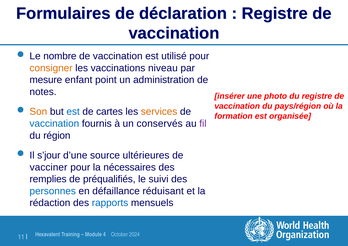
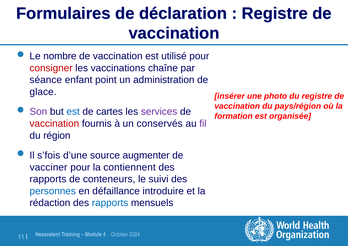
consigner colour: orange -> red
niveau: niveau -> chaîne
mesure: mesure -> séance
notes: notes -> glace
Son colour: orange -> purple
services colour: orange -> purple
vaccination at (54, 124) colour: blue -> red
s’jour: s’jour -> s’fois
ultérieures: ultérieures -> augmenter
nécessaires: nécessaires -> contiennent
remplies at (48, 179): remplies -> rapports
préqualifiés: préqualifiés -> conteneurs
réduisant: réduisant -> introduire
